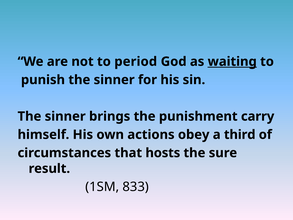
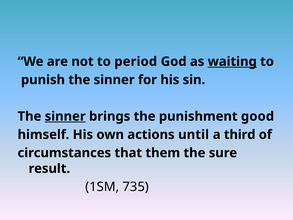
sinner at (65, 116) underline: none -> present
carry: carry -> good
obey: obey -> until
hosts: hosts -> them
833: 833 -> 735
